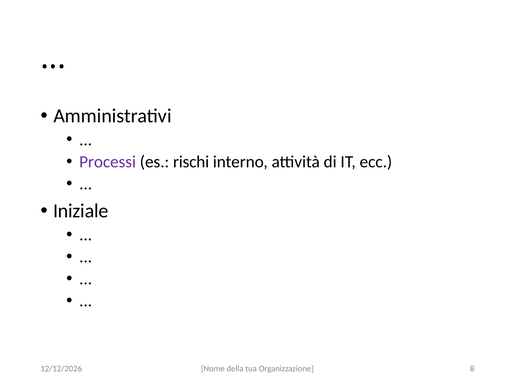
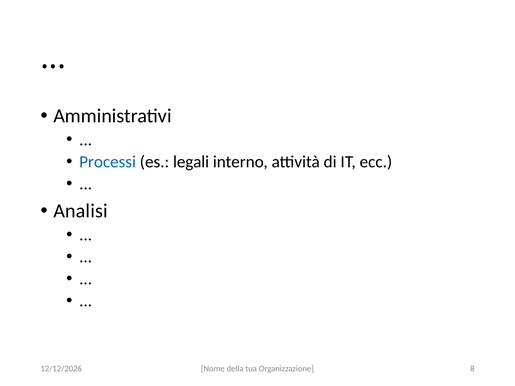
Processi colour: purple -> blue
rischi: rischi -> legali
Iniziale: Iniziale -> Analisi
